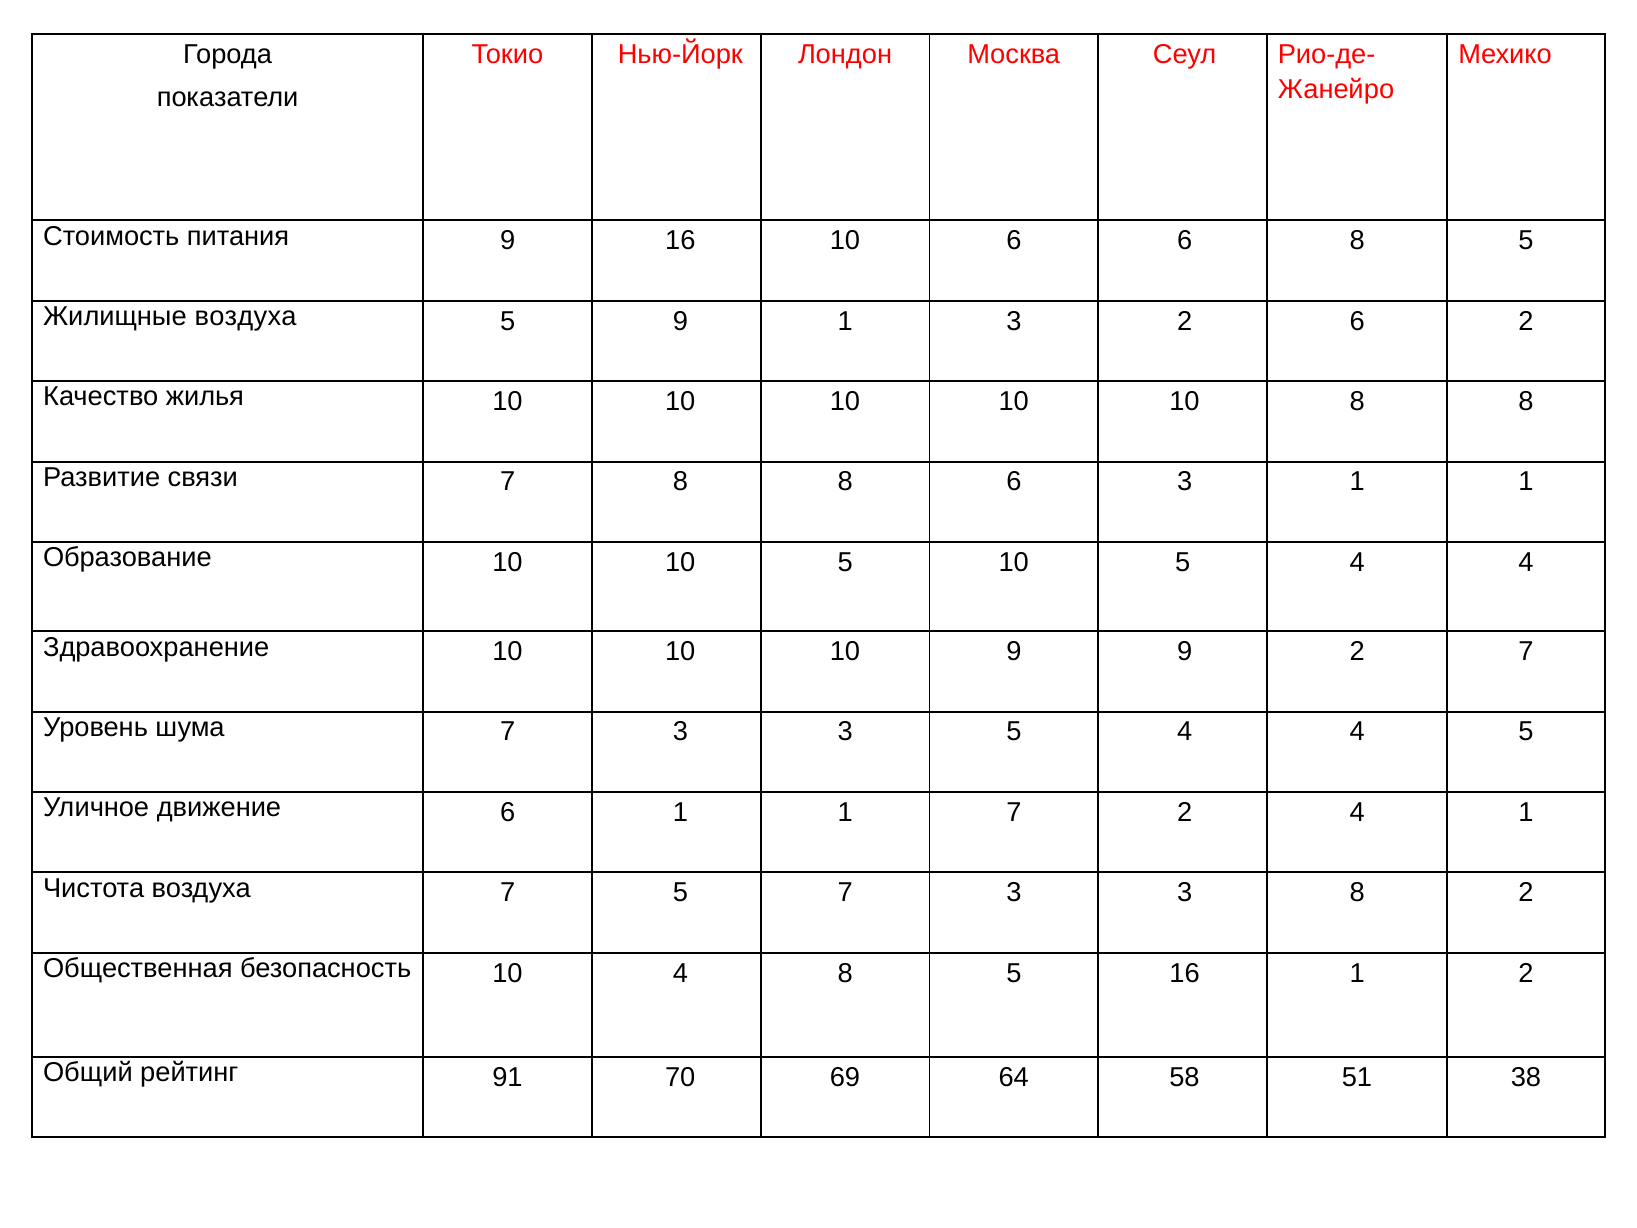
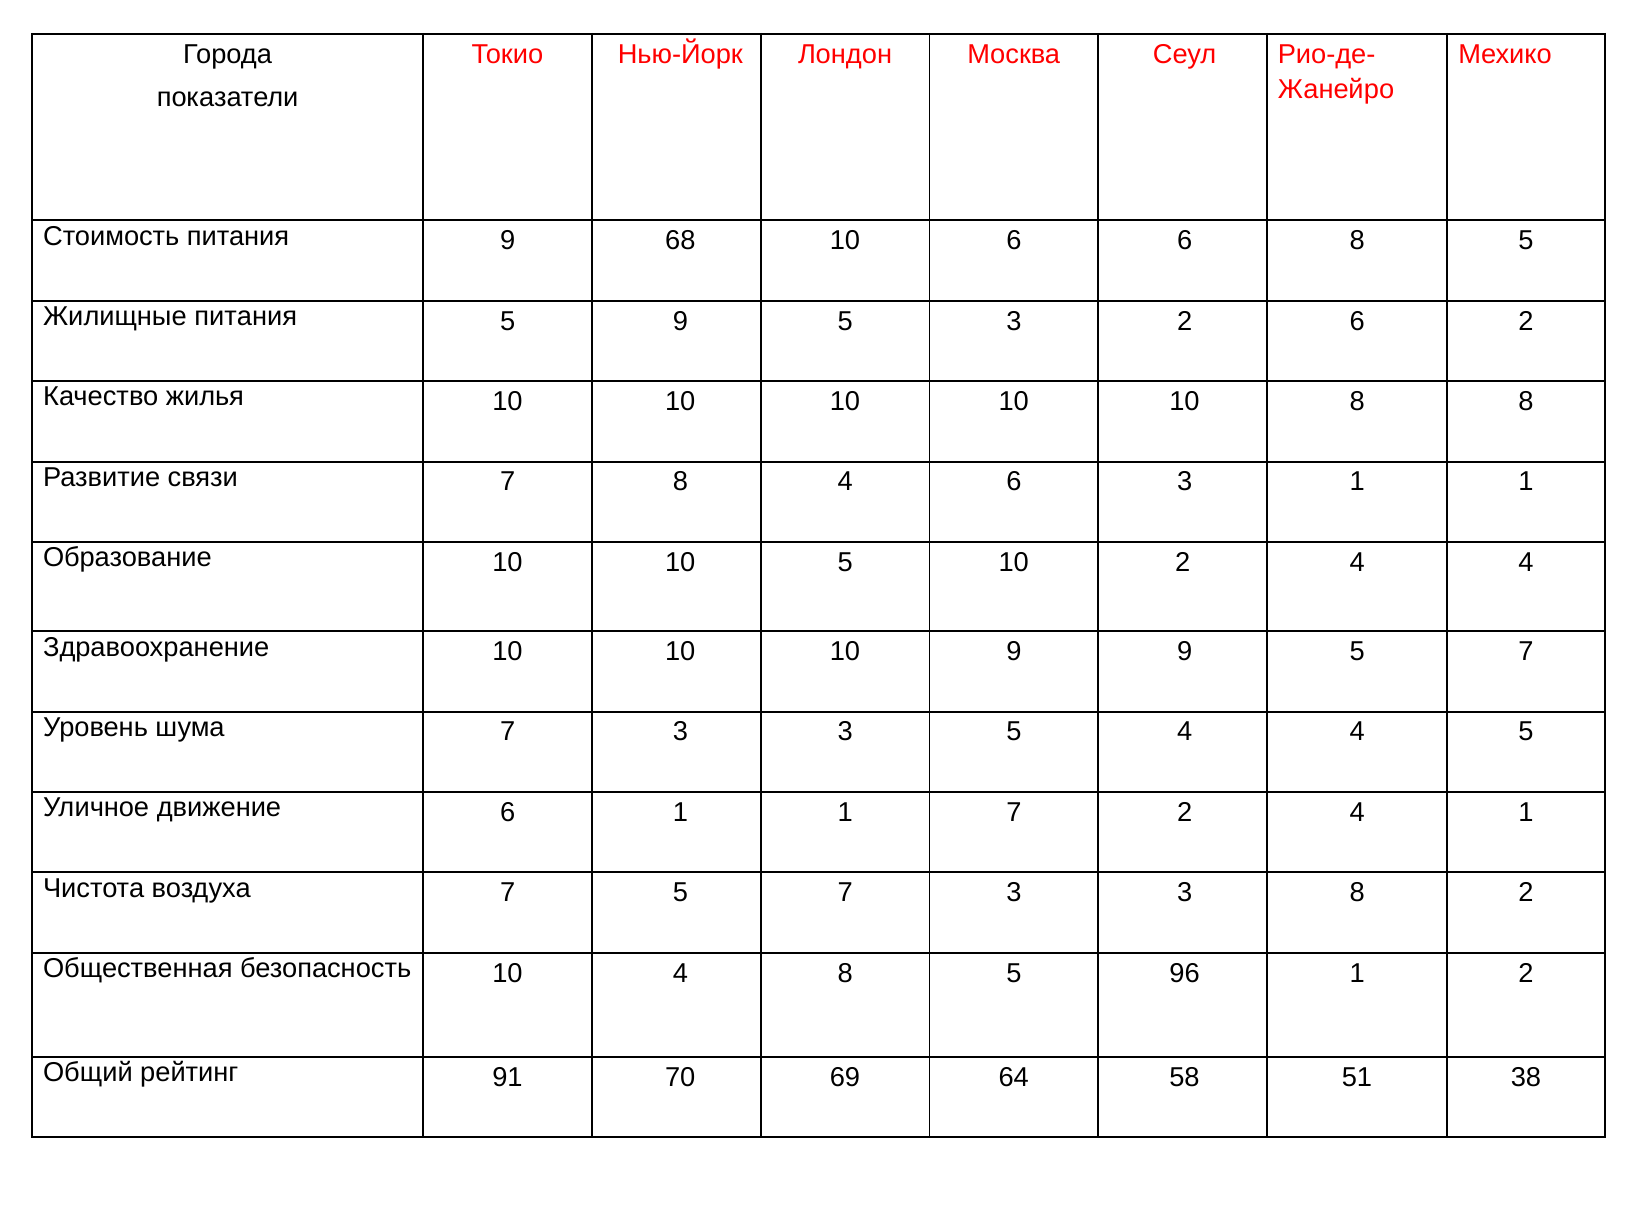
9 16: 16 -> 68
Жилищные воздуха: воздуха -> питания
5 9 1: 1 -> 5
7 8 8: 8 -> 4
5 10 5: 5 -> 2
9 9 2: 2 -> 5
5 16: 16 -> 96
